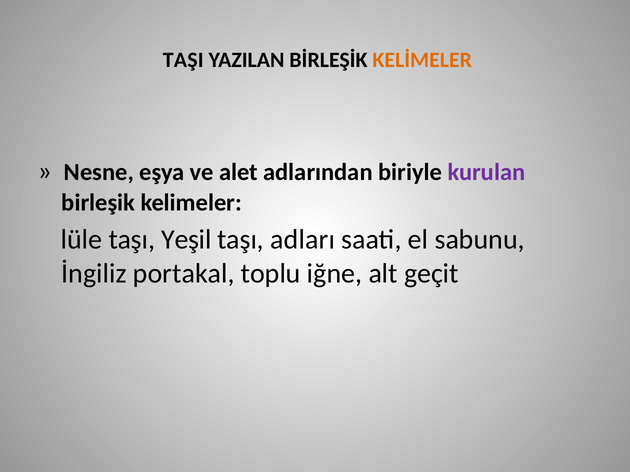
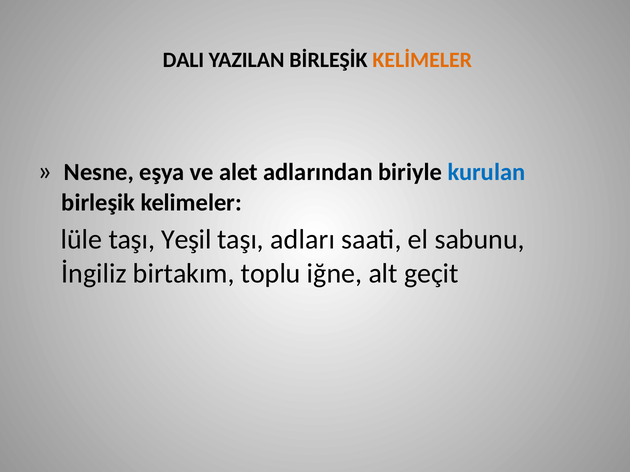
TAŞI: TAŞI -> DALI
kurulan colour: purple -> blue
portakal: portakal -> birtakım
